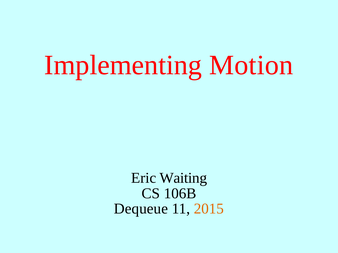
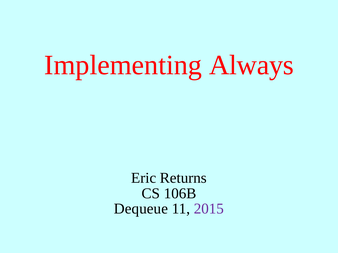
Motion: Motion -> Always
Waiting: Waiting -> Returns
2015 colour: orange -> purple
